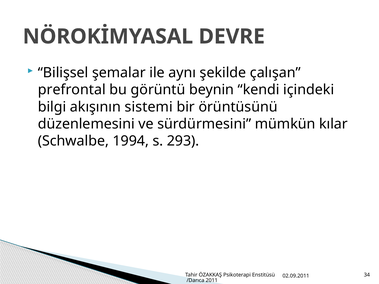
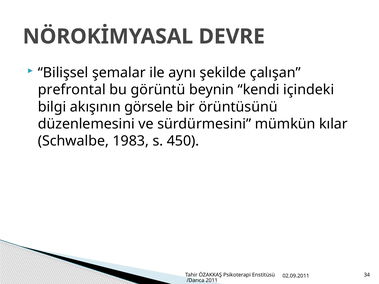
sistemi: sistemi -> görsele
1994: 1994 -> 1983
293: 293 -> 450
